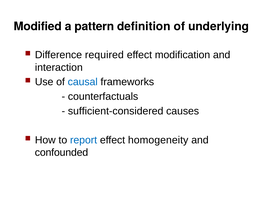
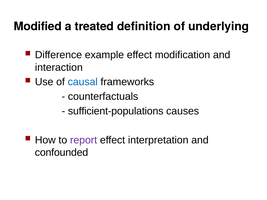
pattern: pattern -> treated
required: required -> example
sufficient-considered: sufficient-considered -> sufficient-populations
report colour: blue -> purple
homogeneity: homogeneity -> interpretation
